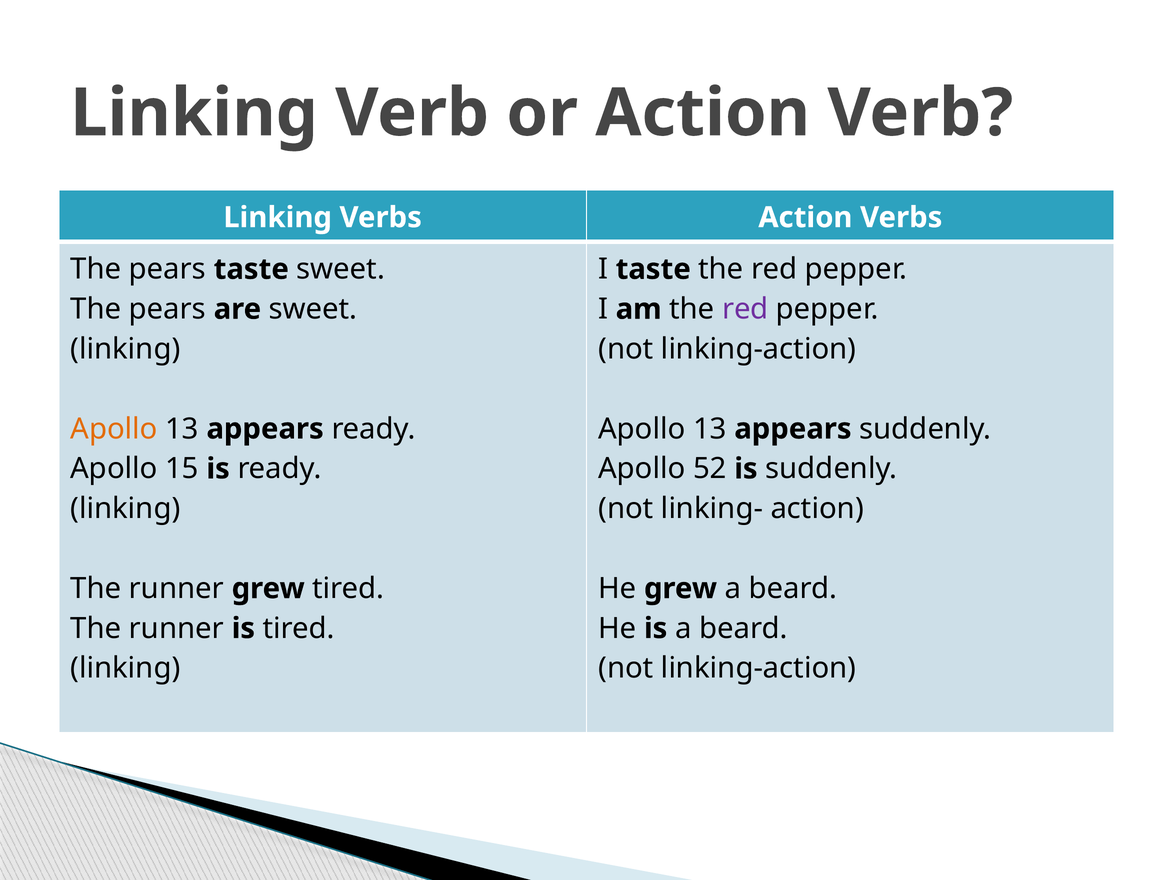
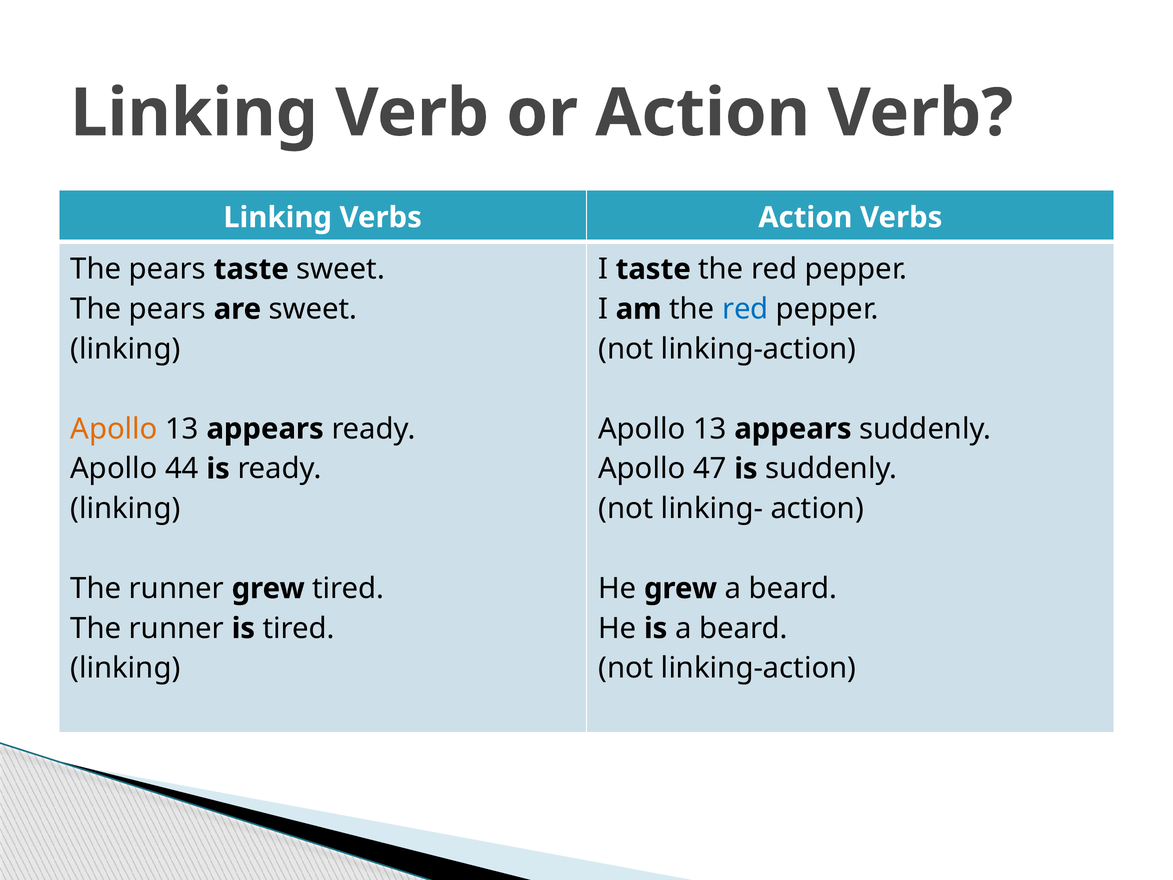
red at (745, 309) colour: purple -> blue
15: 15 -> 44
52: 52 -> 47
